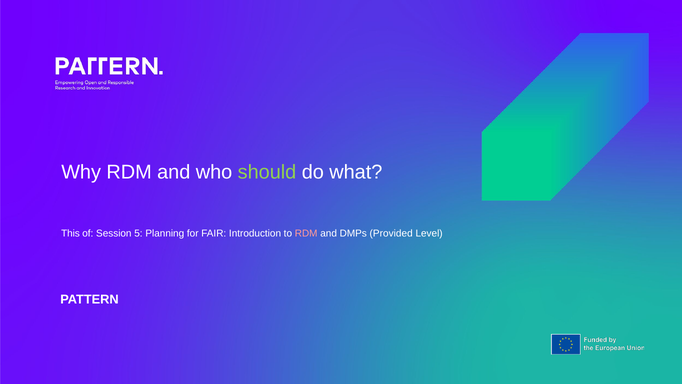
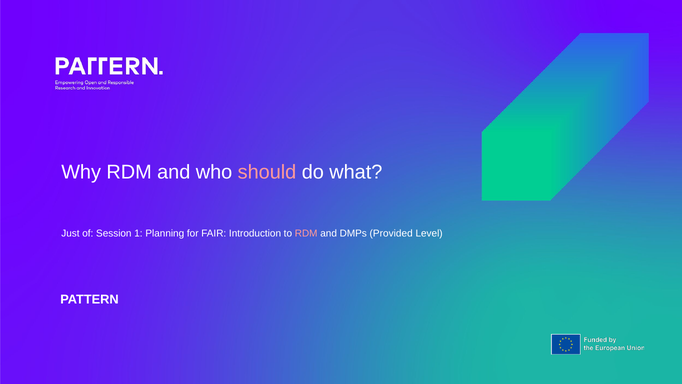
should colour: light green -> pink
This: This -> Just
5: 5 -> 1
